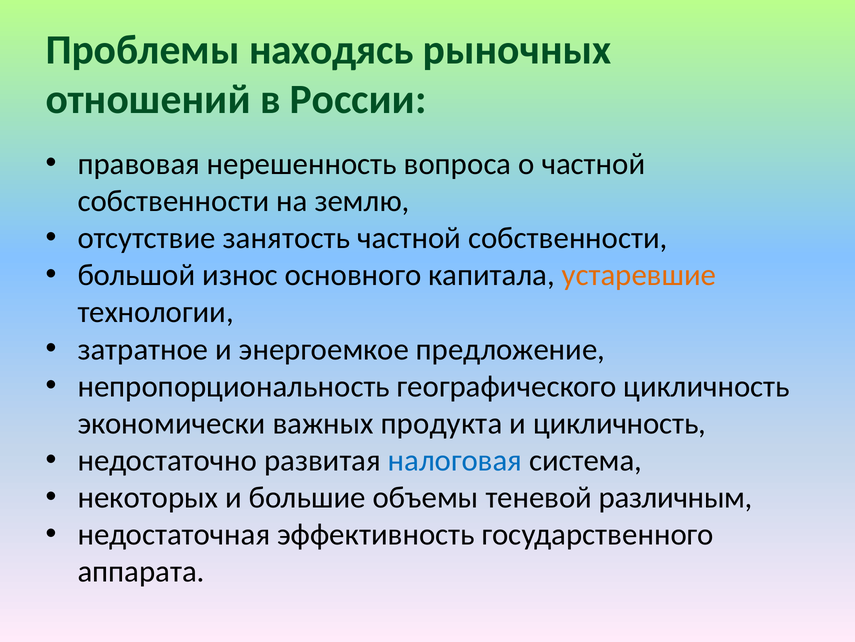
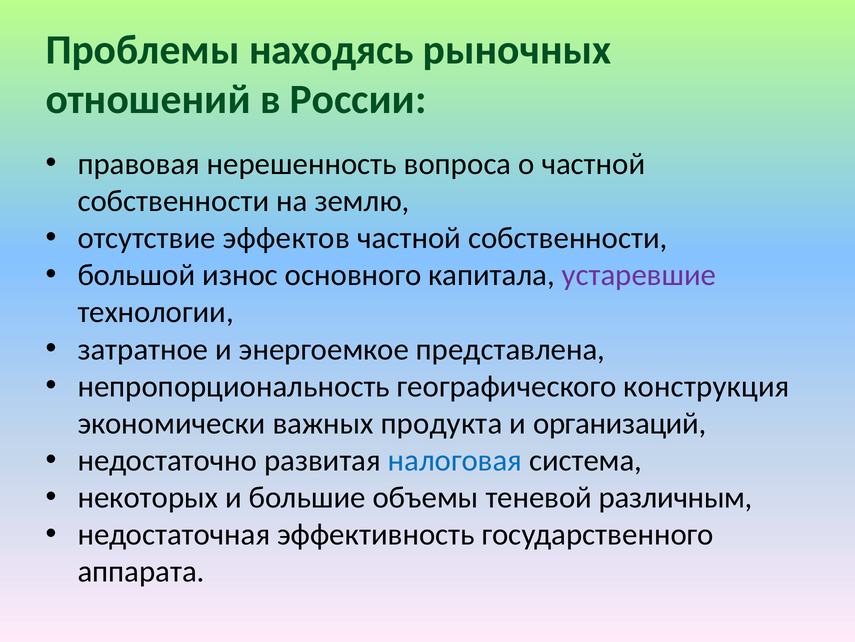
занятость: занятость -> эффектов
устаревшие colour: orange -> purple
предложение: предложение -> представлена
географического цикличность: цикличность -> конструкция
и цикличность: цикличность -> организаций
